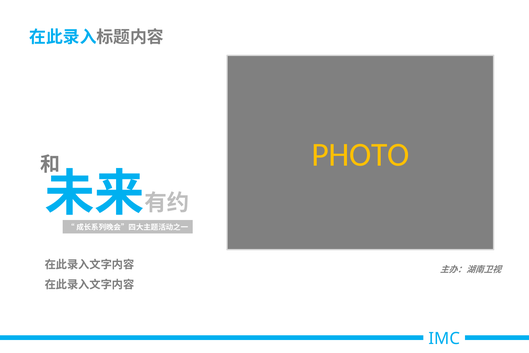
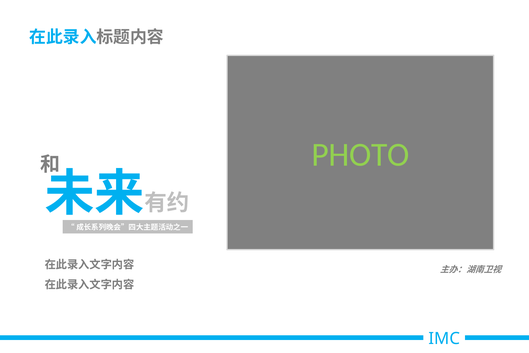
PHOTO colour: yellow -> light green
